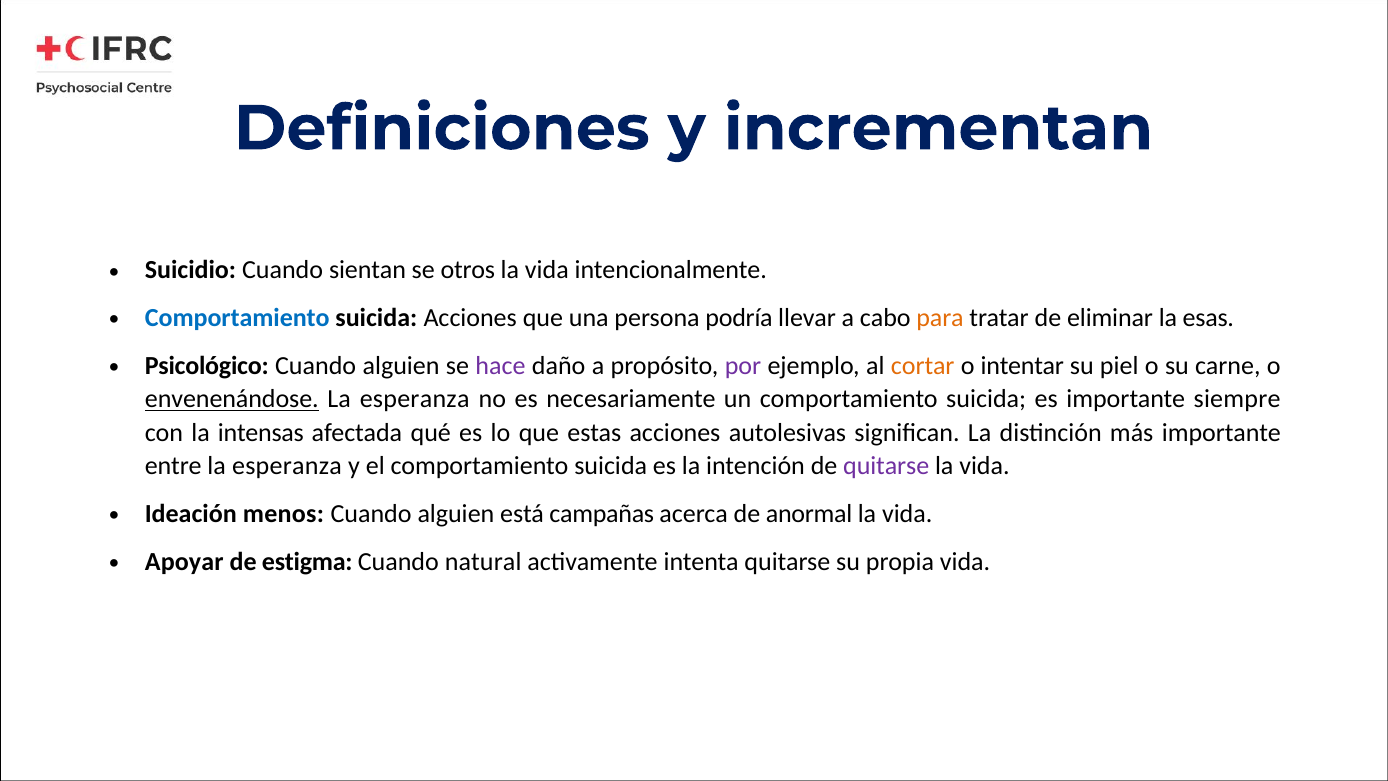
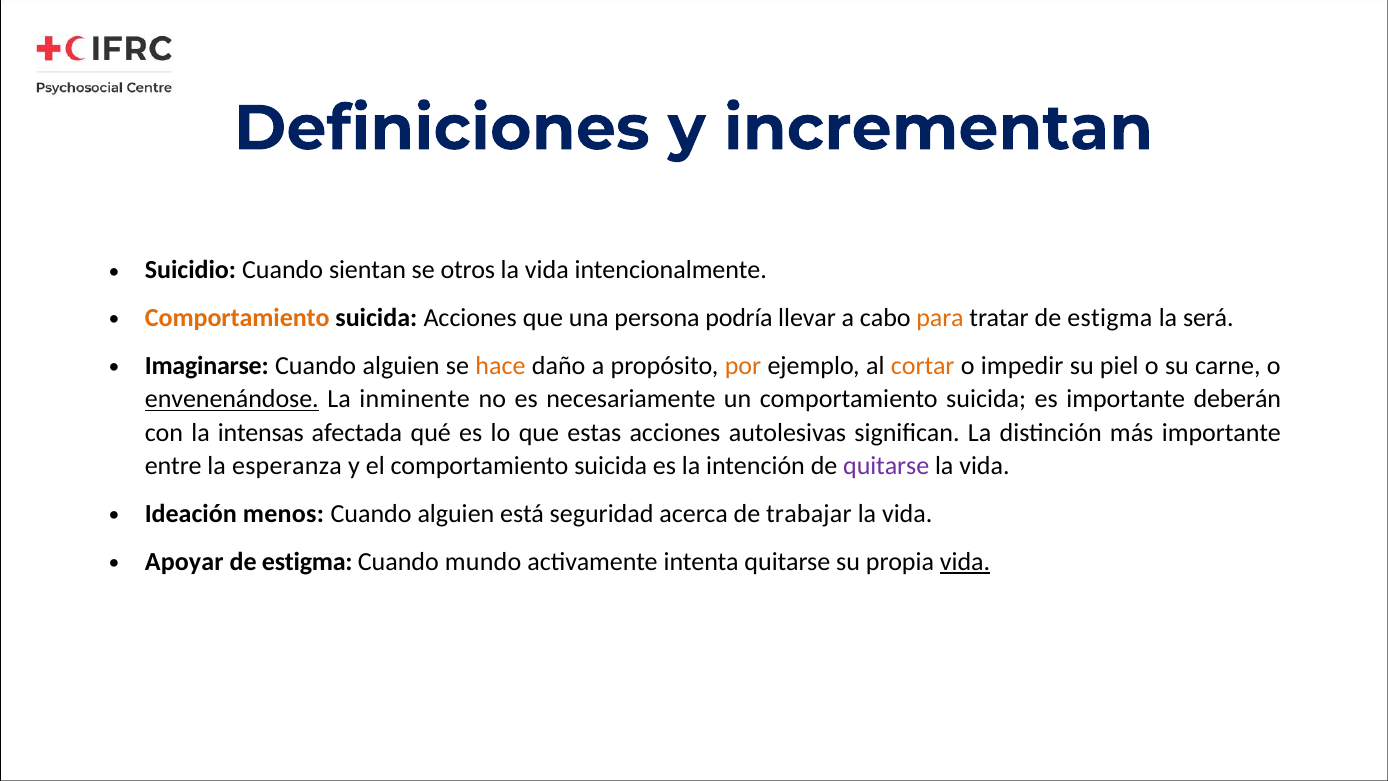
Comportamiento at (237, 318) colour: blue -> orange
tratar de eliminar: eliminar -> estigma
esas: esas -> será
Psicológico: Psicológico -> Imaginarse
hace colour: purple -> orange
por colour: purple -> orange
intentar: intentar -> impedir
esperanza at (415, 399): esperanza -> inminente
siempre: siempre -> deberán
campañas: campañas -> seguridad
anormal: anormal -> trabajar
natural: natural -> mundo
vida at (965, 562) underline: none -> present
